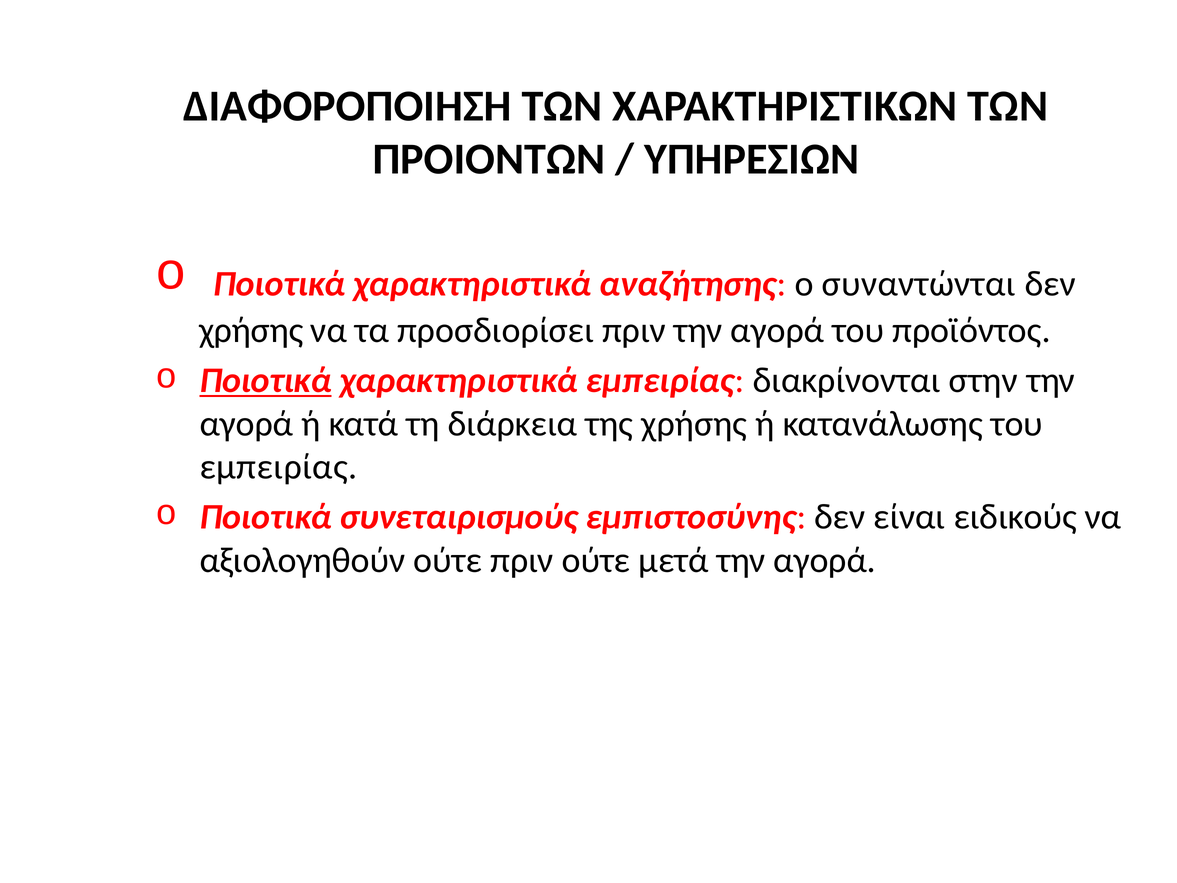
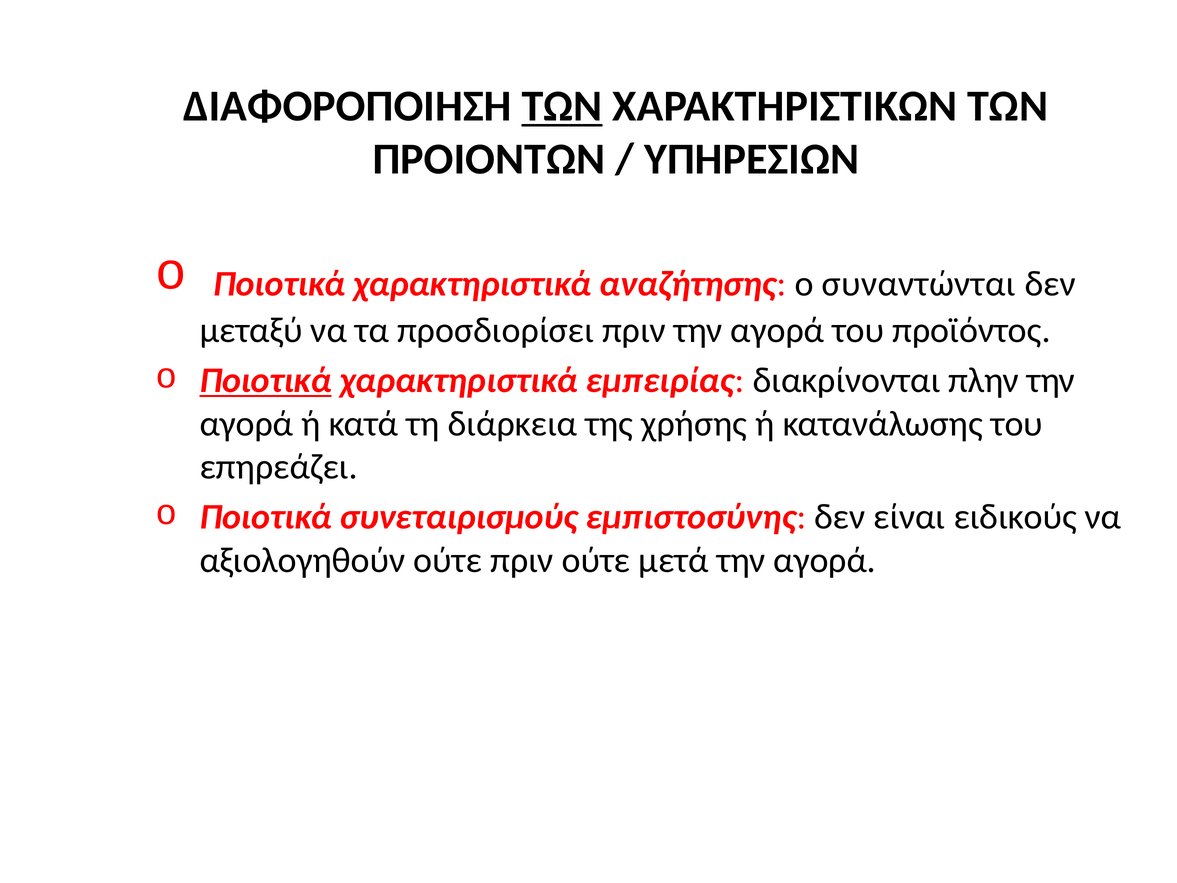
ΤΩΝ at (562, 106) underline: none -> present
χρήσης at (251, 330): χρήσης -> μεταξύ
στην: στην -> πλην
εμπειρίας at (279, 467): εμπειρίας -> επηρεάζει
